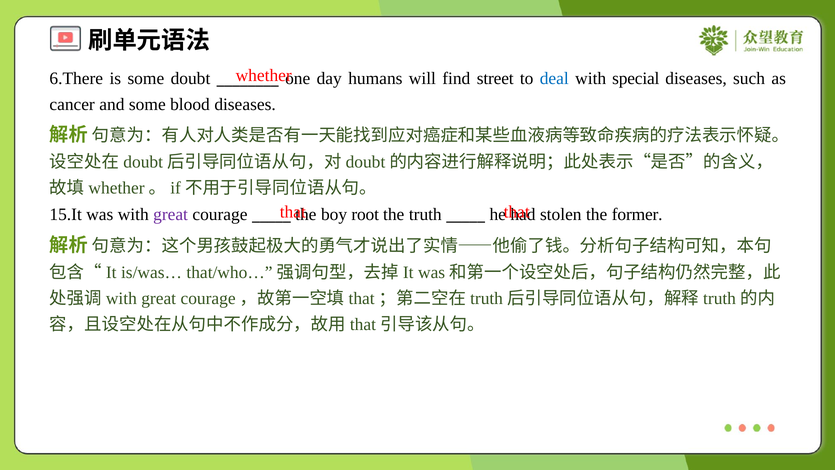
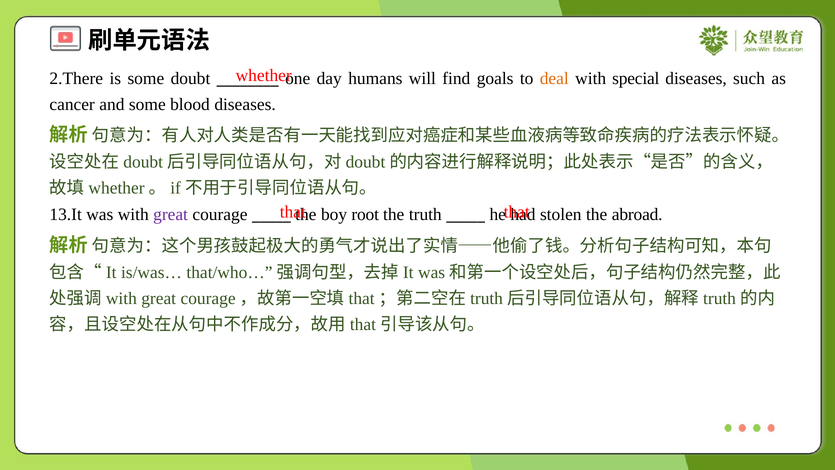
6.There: 6.There -> 2.There
street: street -> goals
deal colour: blue -> orange
15.It: 15.It -> 13.It
former: former -> abroad
